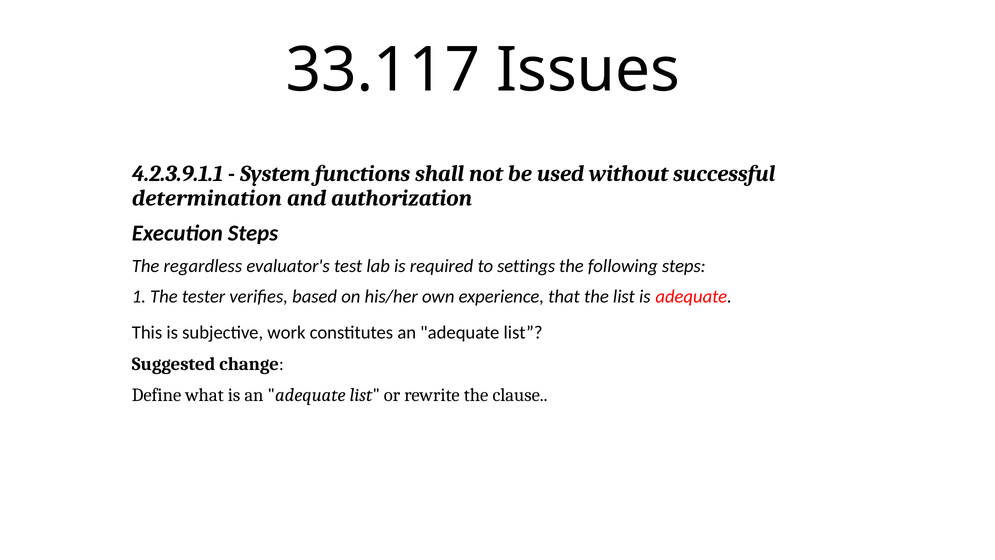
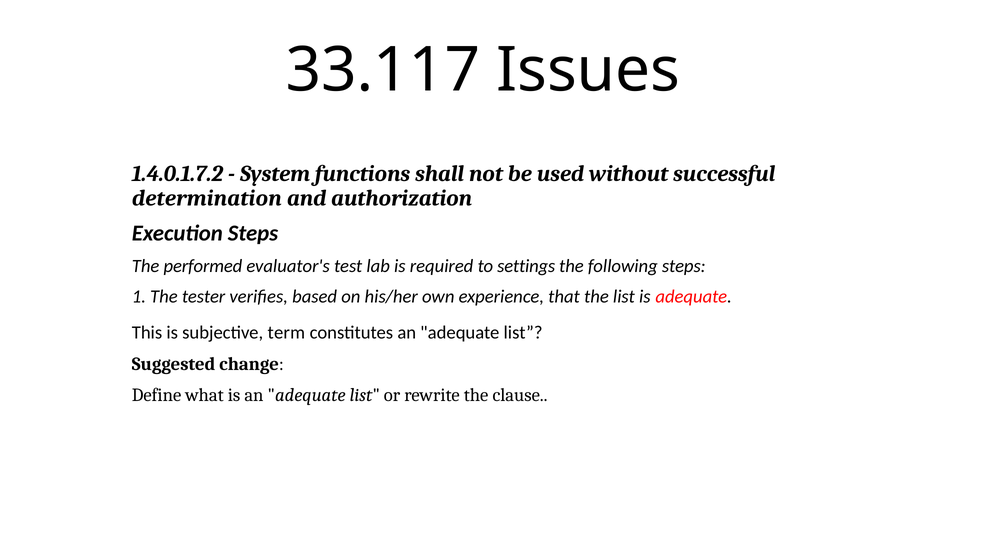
4.2.3.9.1.1: 4.2.3.9.1.1 -> 1.4.0.1.7.2
regardless: regardless -> performed
work: work -> term
